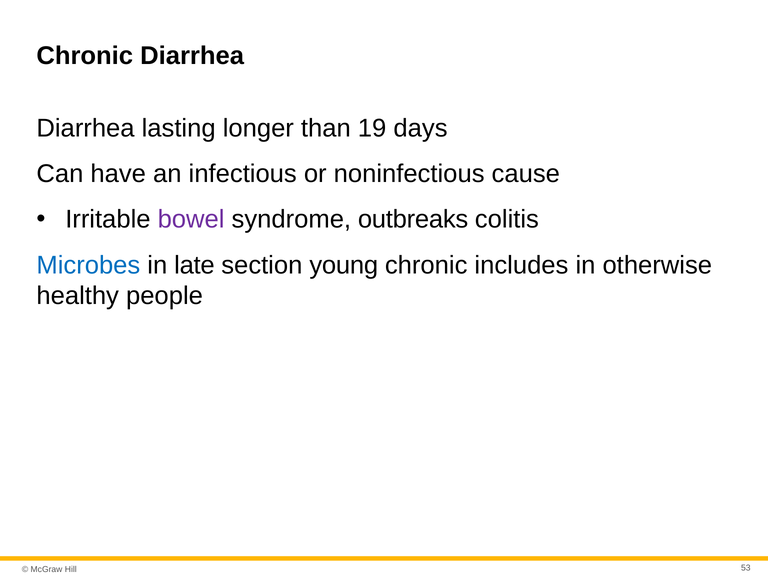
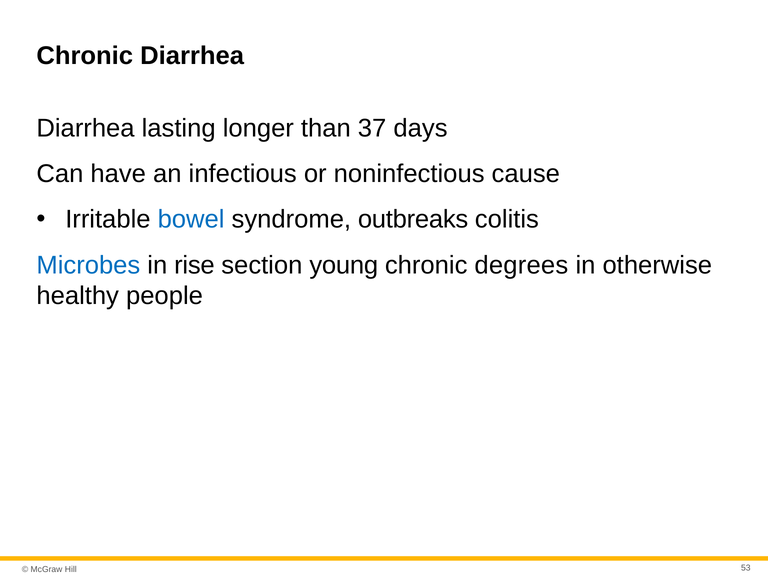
19: 19 -> 37
bowel colour: purple -> blue
late: late -> rise
includes: includes -> degrees
